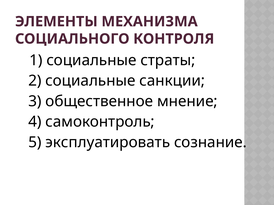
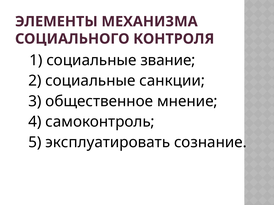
страты: страты -> звание
